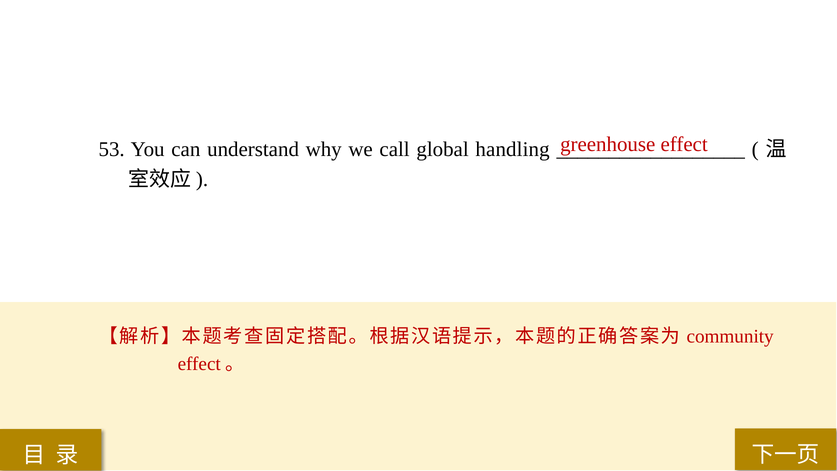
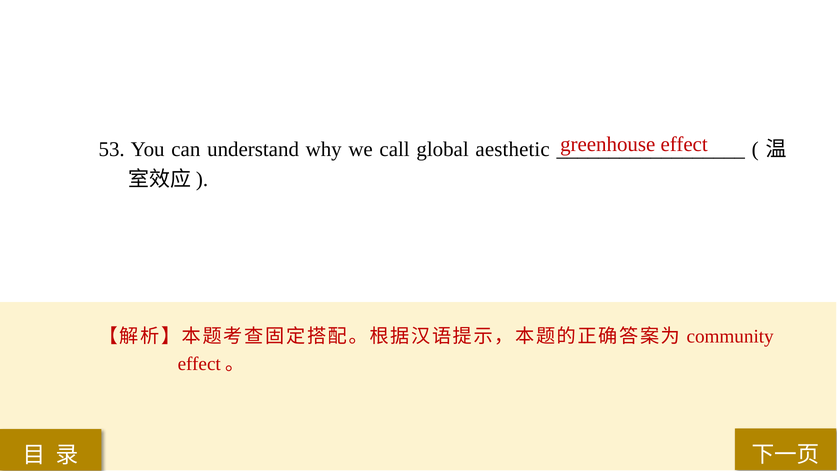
handling: handling -> aesthetic
